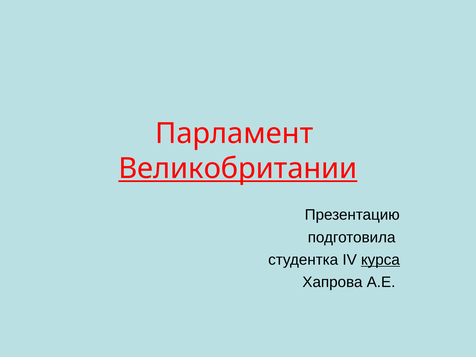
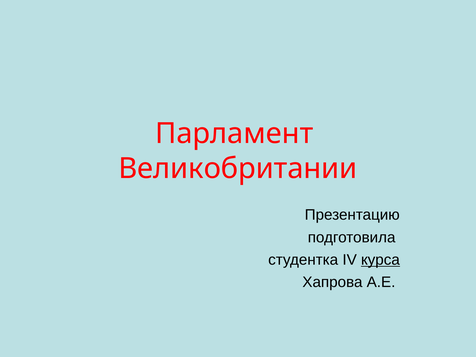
Великобритании underline: present -> none
